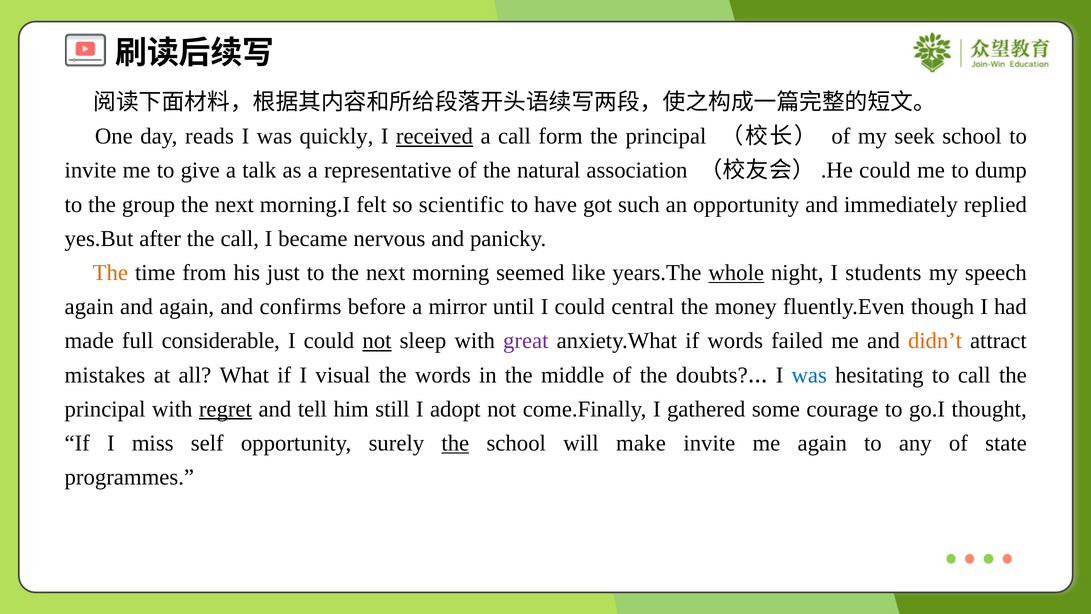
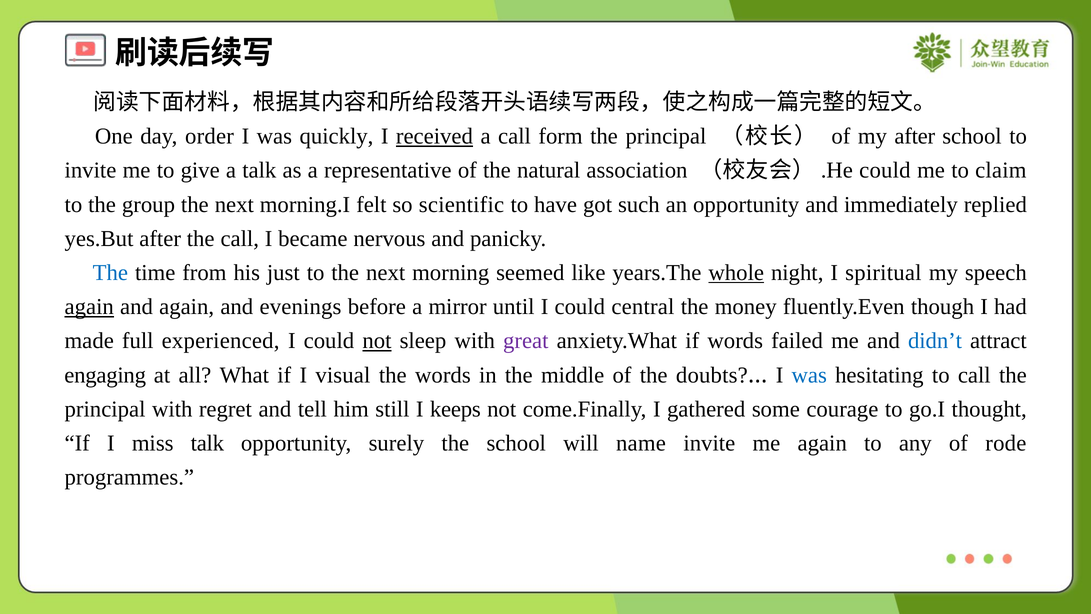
reads: reads -> order
my seek: seek -> after
dump: dump -> claim
The at (110, 273) colour: orange -> blue
students: students -> spiritual
again at (89, 307) underline: none -> present
confirms: confirms -> evenings
considerable: considerable -> experienced
didn’t colour: orange -> blue
mistakes: mistakes -> engaging
regret underline: present -> none
adopt: adopt -> keeps
miss self: self -> talk
the at (455, 443) underline: present -> none
make: make -> name
state: state -> rode
